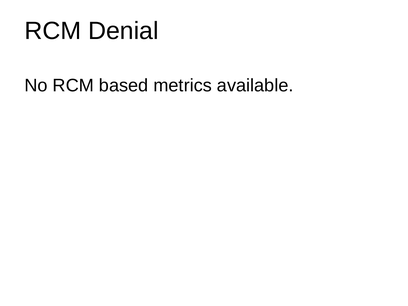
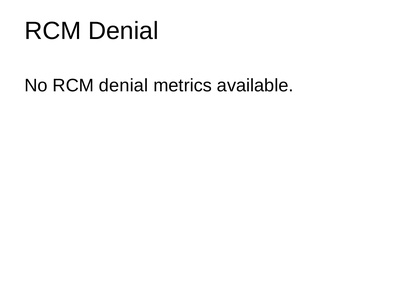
No RCM based: based -> denial
